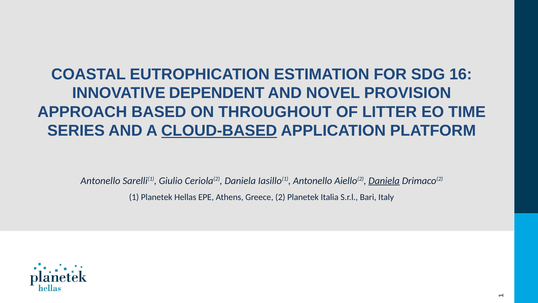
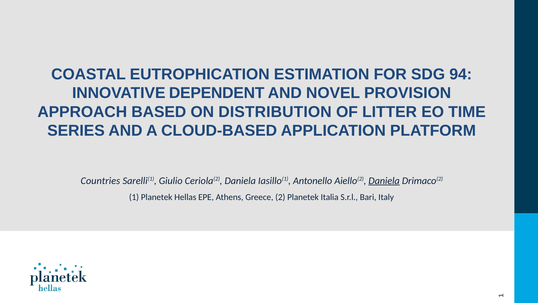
16: 16 -> 94
THROUGHOUT: THROUGHOUT -> DISTRIBUTION
CLOUD-BASED underline: present -> none
Antonello at (100, 180): Antonello -> Countries
